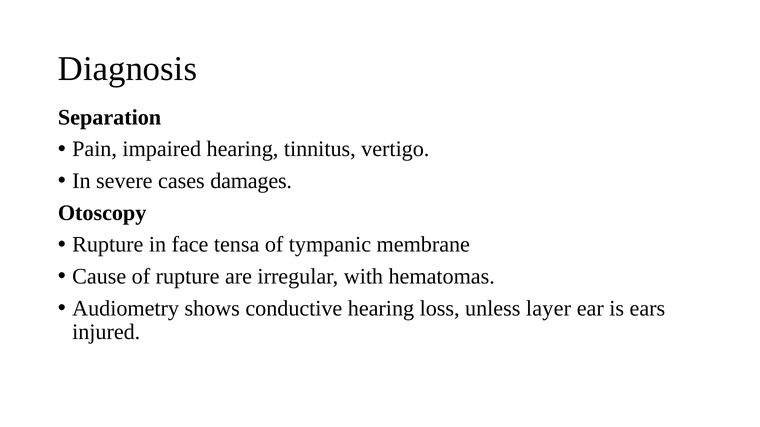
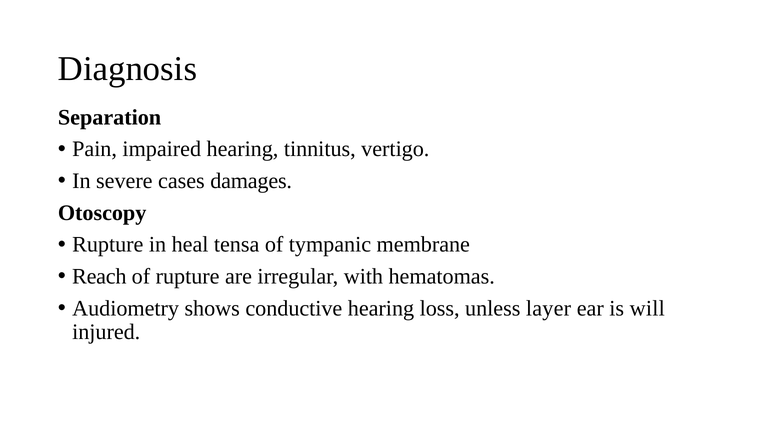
face: face -> heal
Cause: Cause -> Reach
ears: ears -> will
